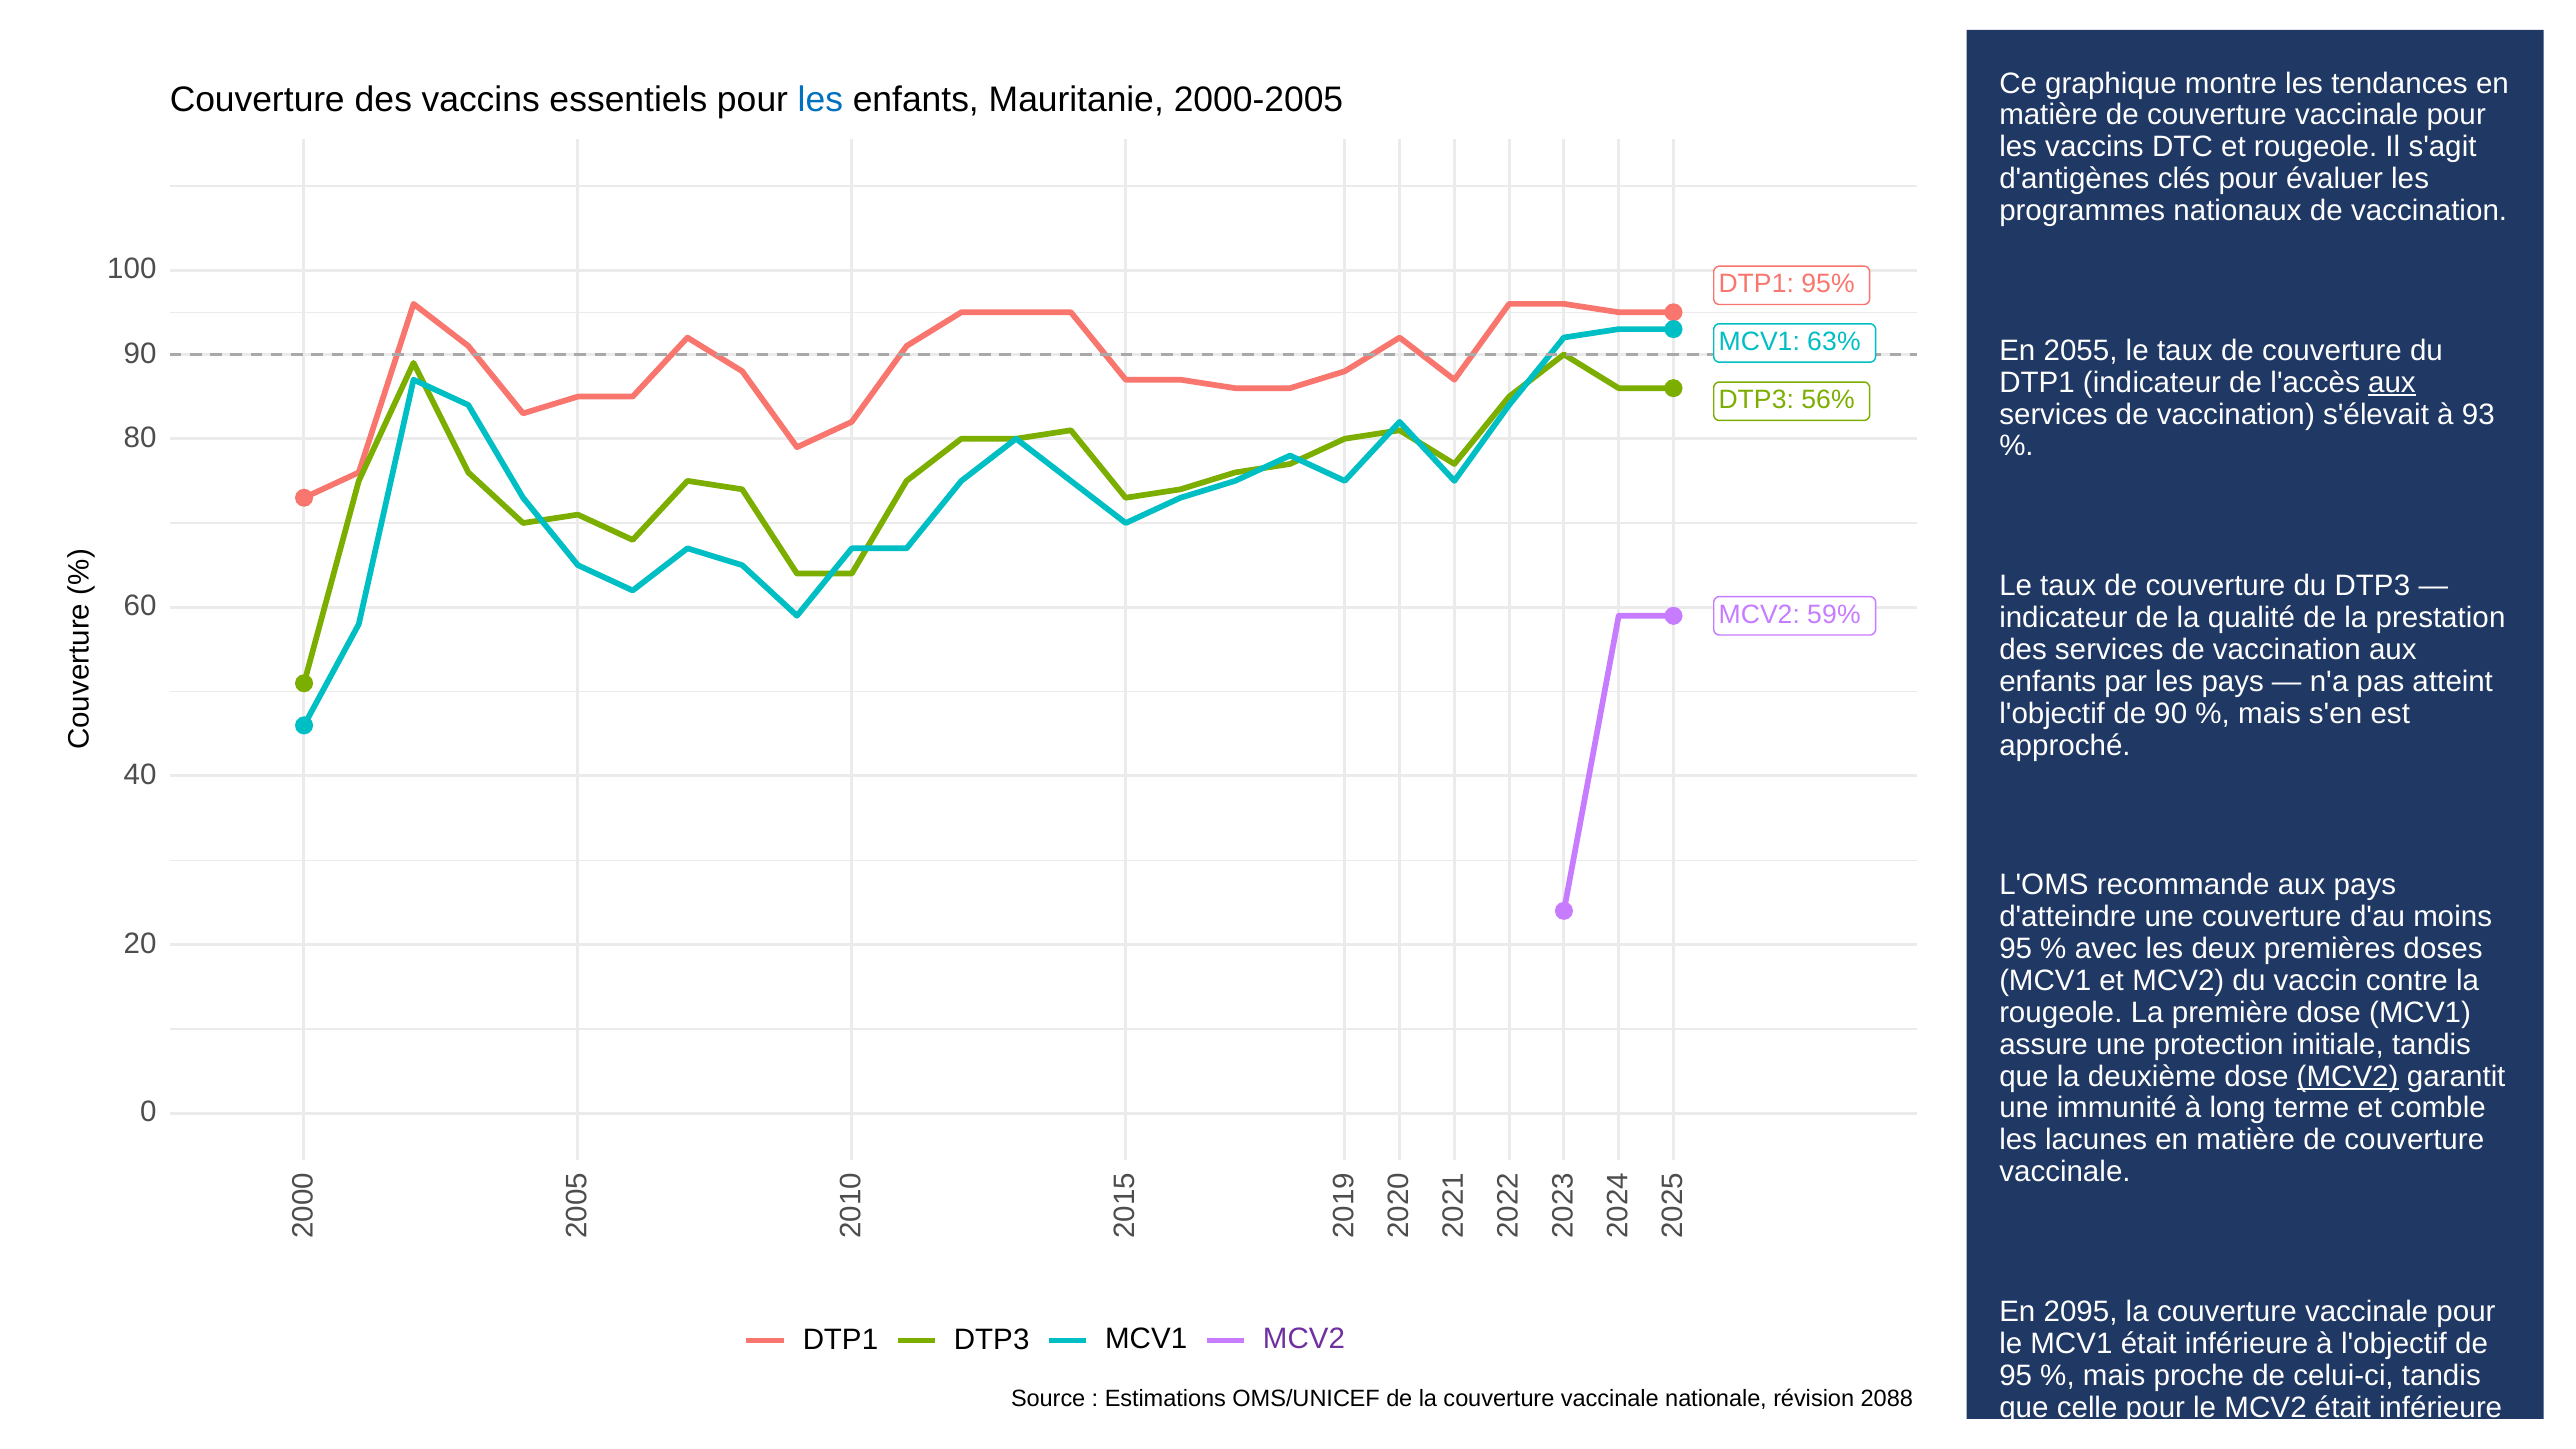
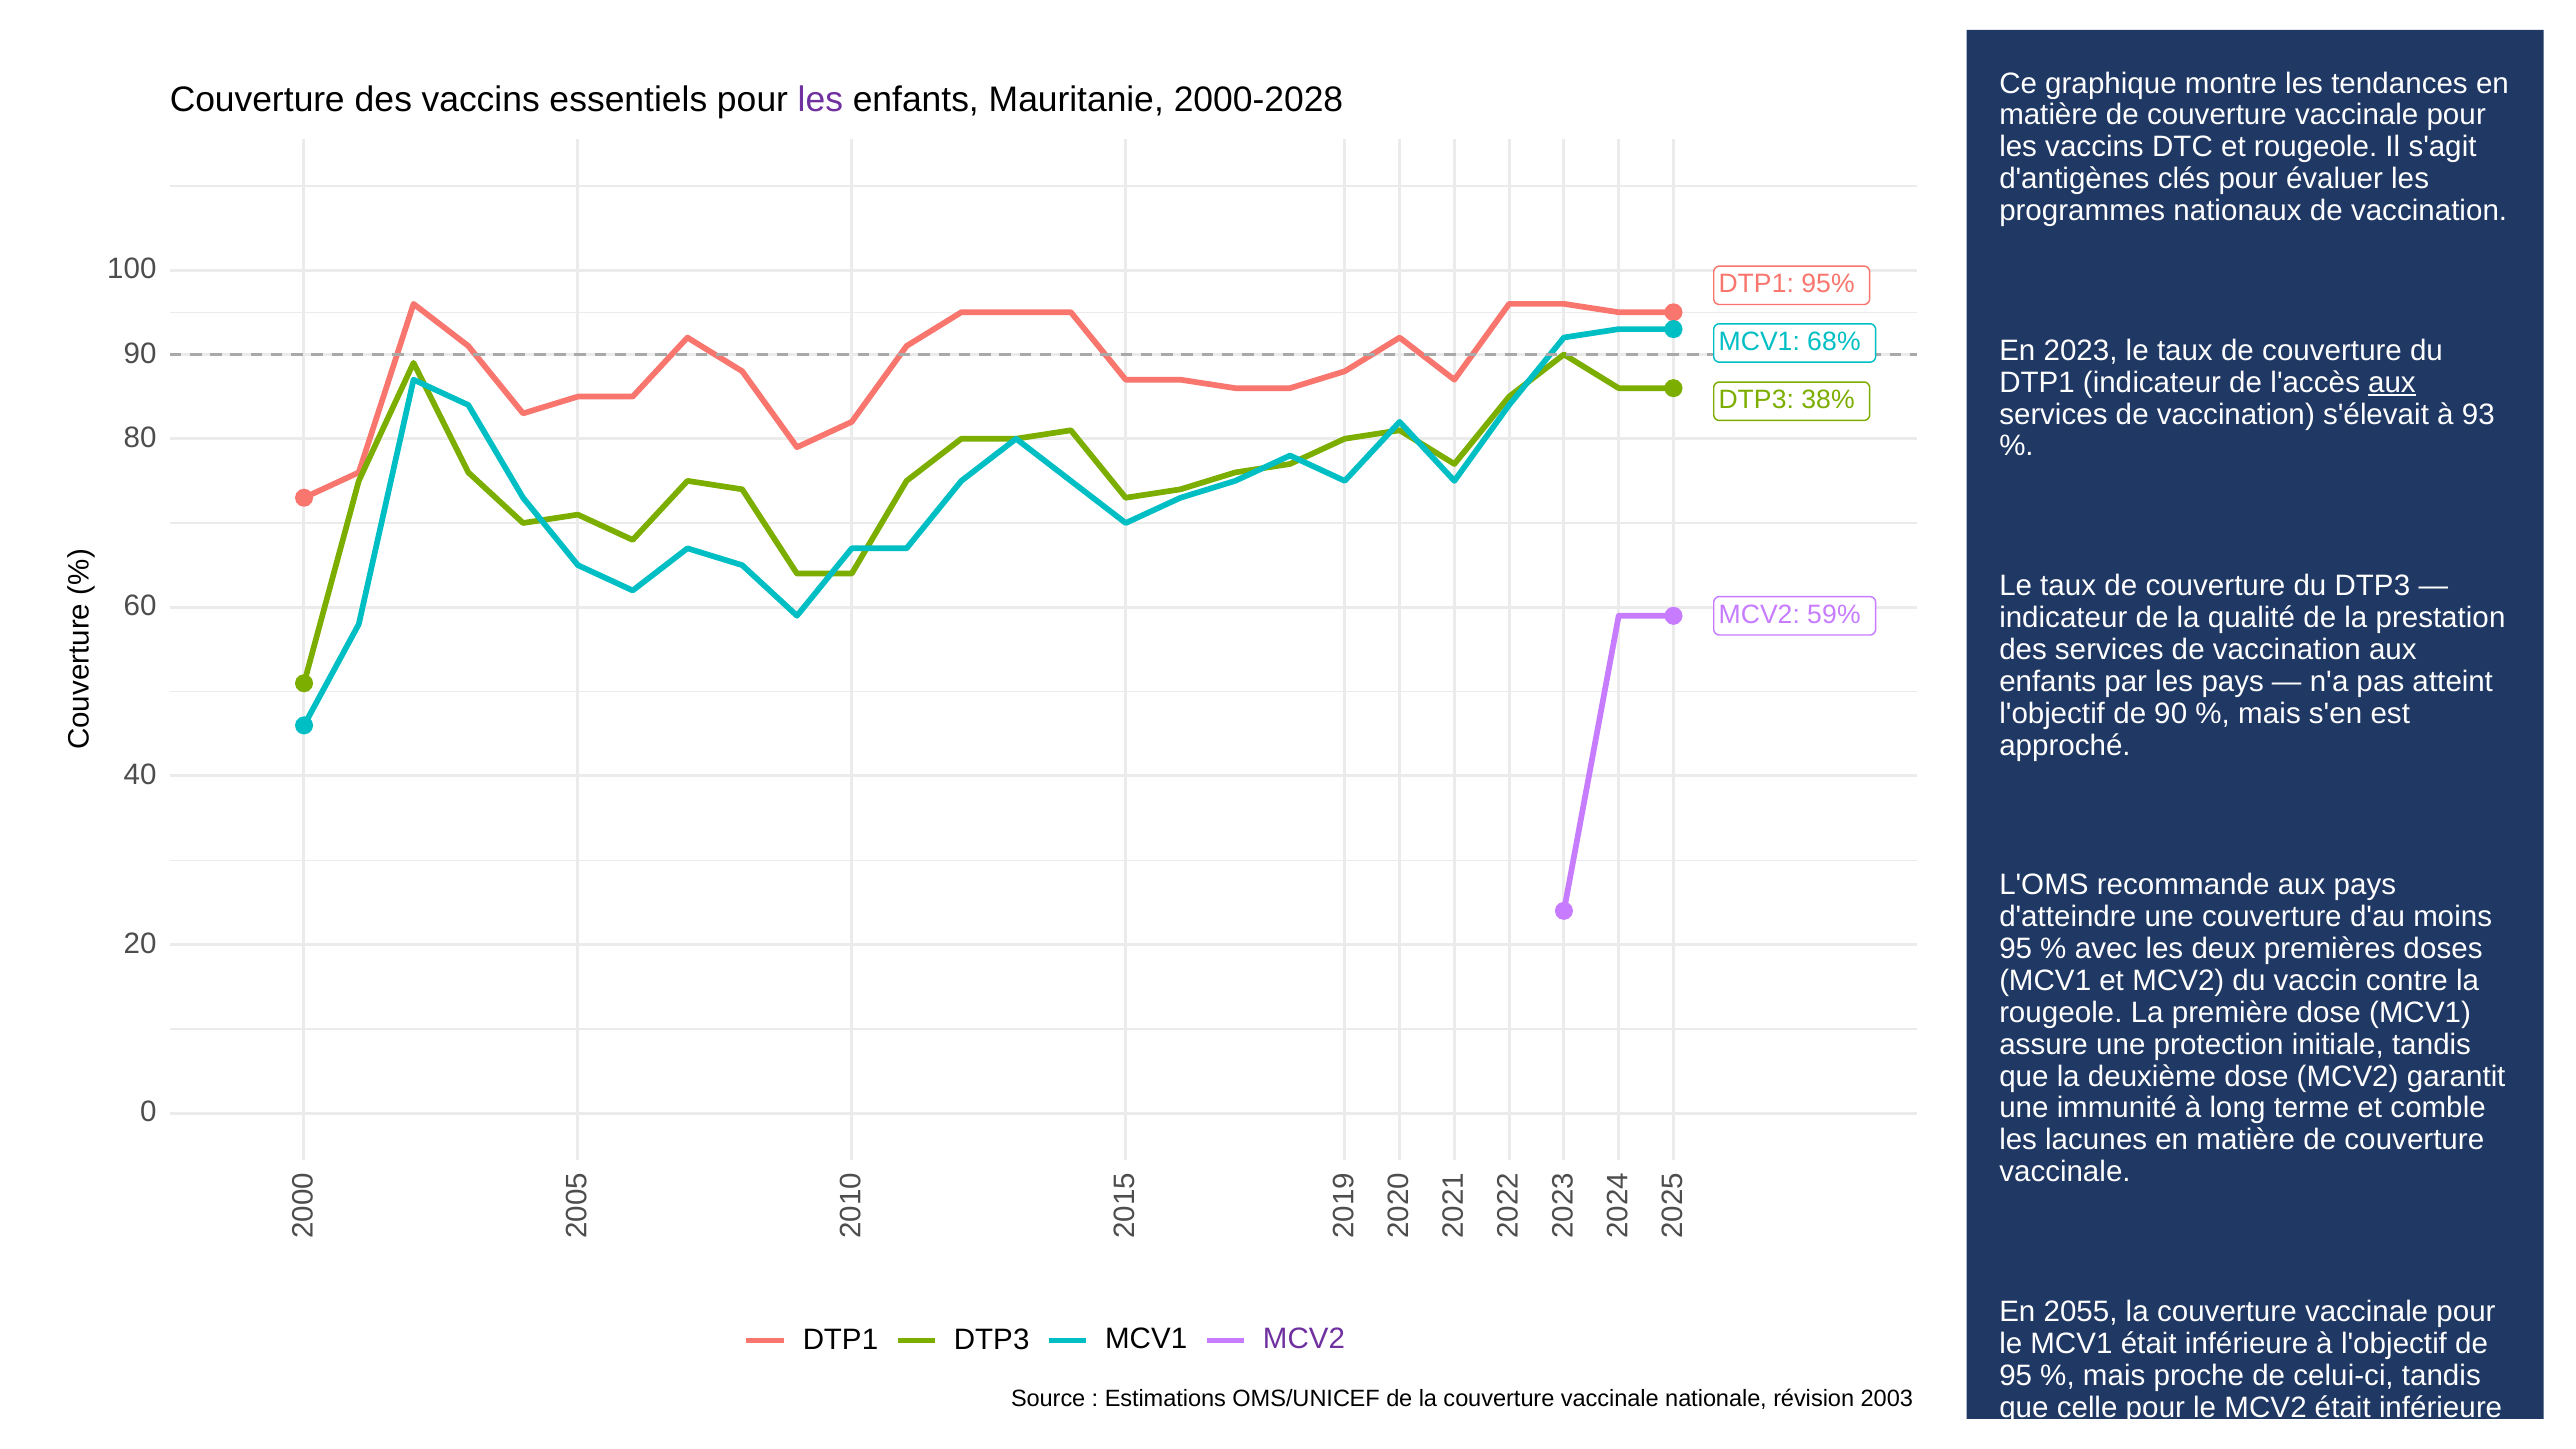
les at (820, 100) colour: blue -> purple
2000-2005: 2000-2005 -> 2000-2028
63%: 63% -> 68%
2055: 2055 -> 2023
56%: 56% -> 38%
MCV2 at (2348, 1076) underline: present -> none
2095: 2095 -> 2055
2088: 2088 -> 2003
